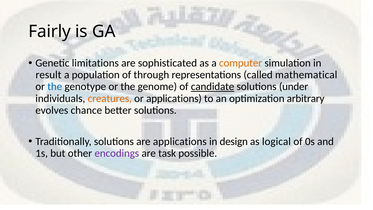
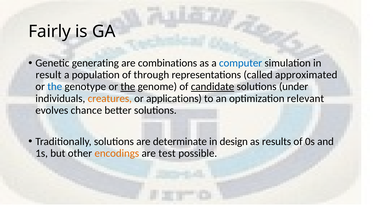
limitations: limitations -> generating
sophisticated: sophisticated -> combinations
computer colour: orange -> blue
mathematical: mathematical -> approximated
the at (128, 87) underline: none -> present
arbitrary: arbitrary -> relevant
are applications: applications -> determinate
logical: logical -> results
encodings colour: purple -> orange
task: task -> test
